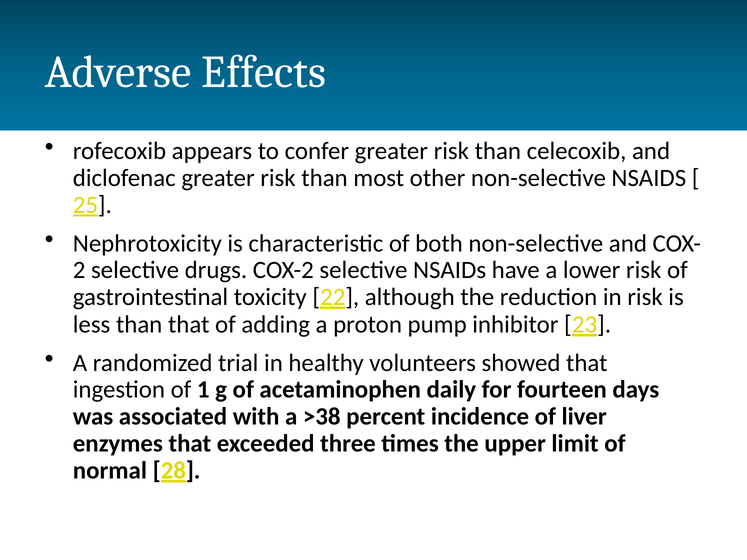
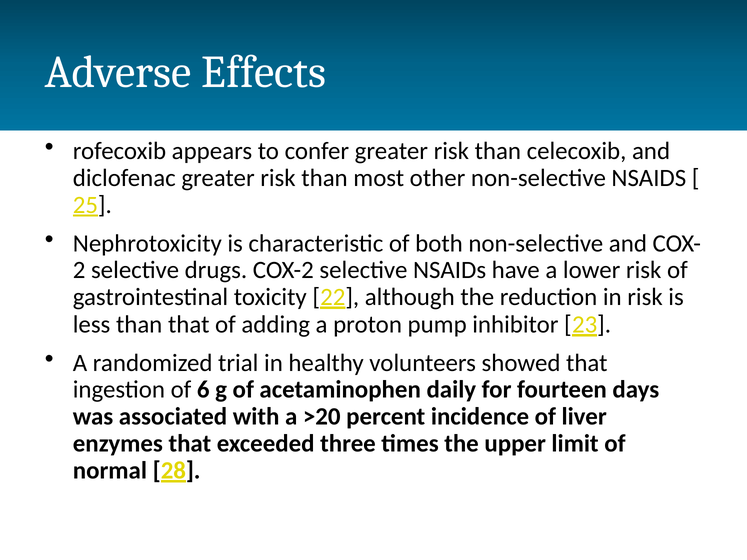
1: 1 -> 6
>38: >38 -> >20
